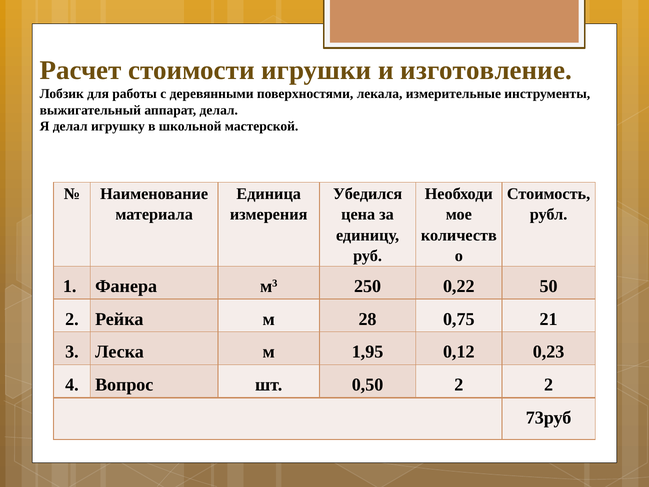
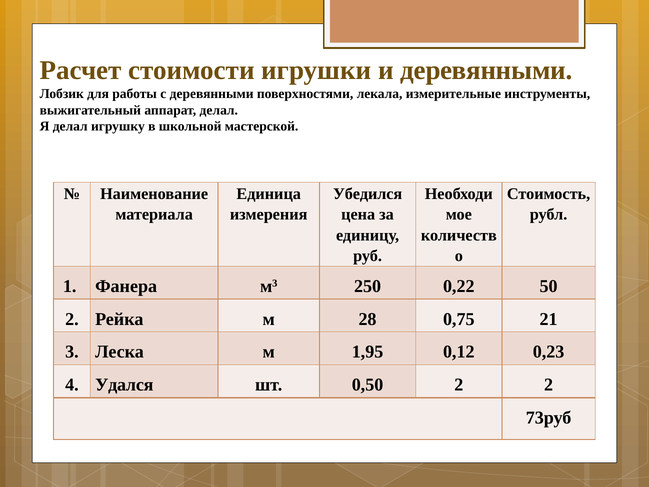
и изготовление: изготовление -> деревянными
Вопрос: Вопрос -> Удался
